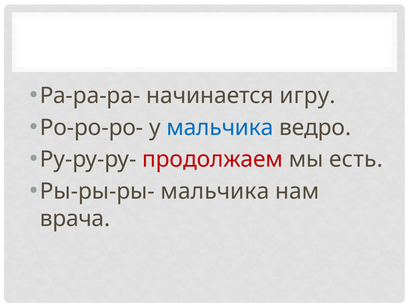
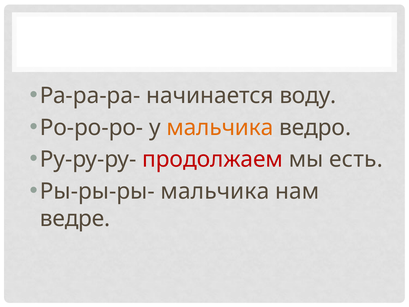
игру: игру -> воду
мальчика at (220, 127) colour: blue -> orange
врача: врача -> ведре
